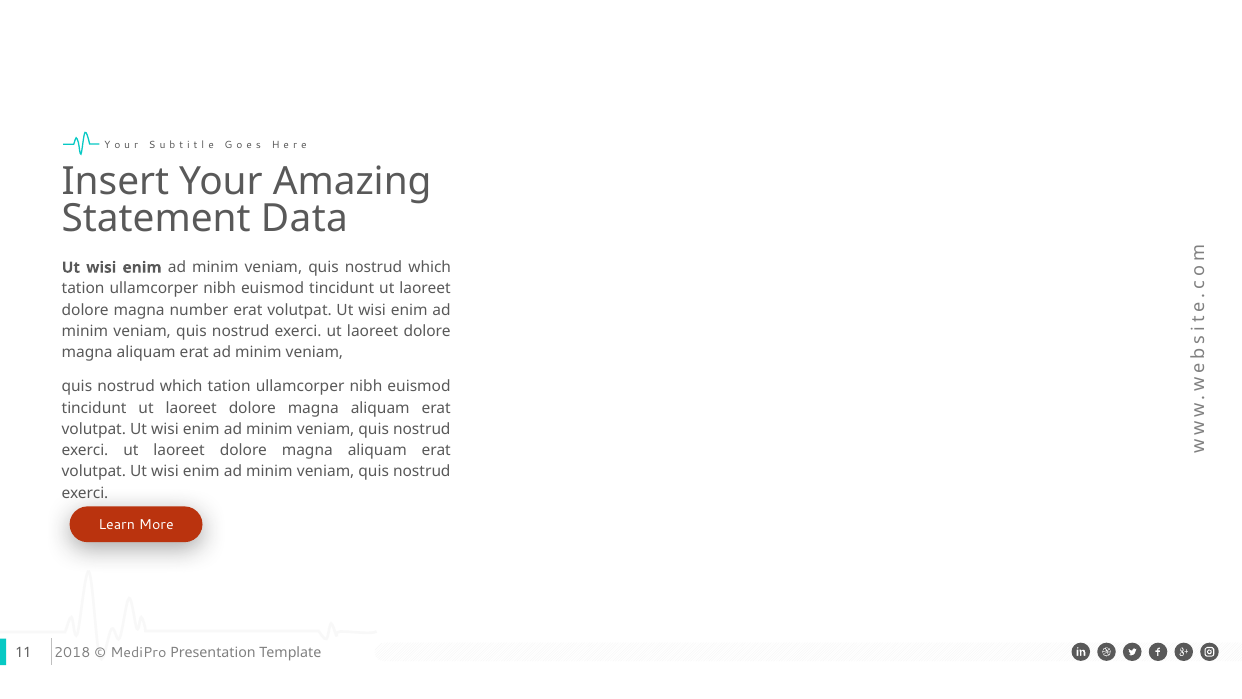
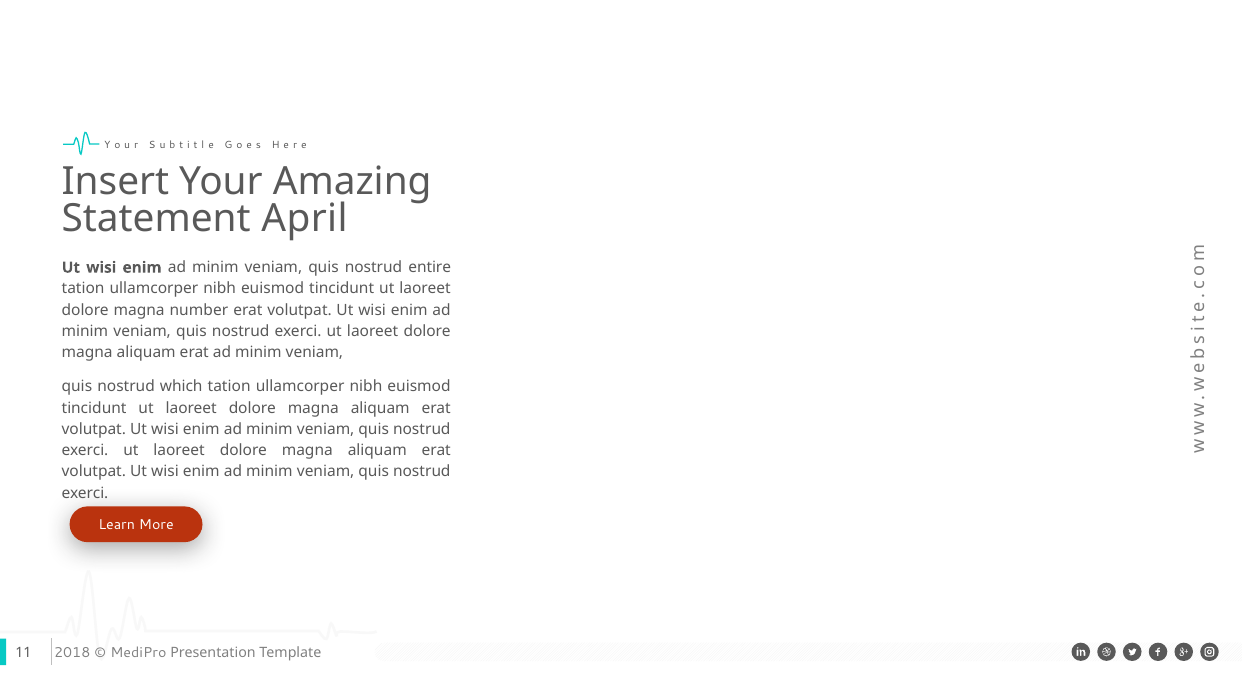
Data: Data -> April
which at (430, 267): which -> entire
